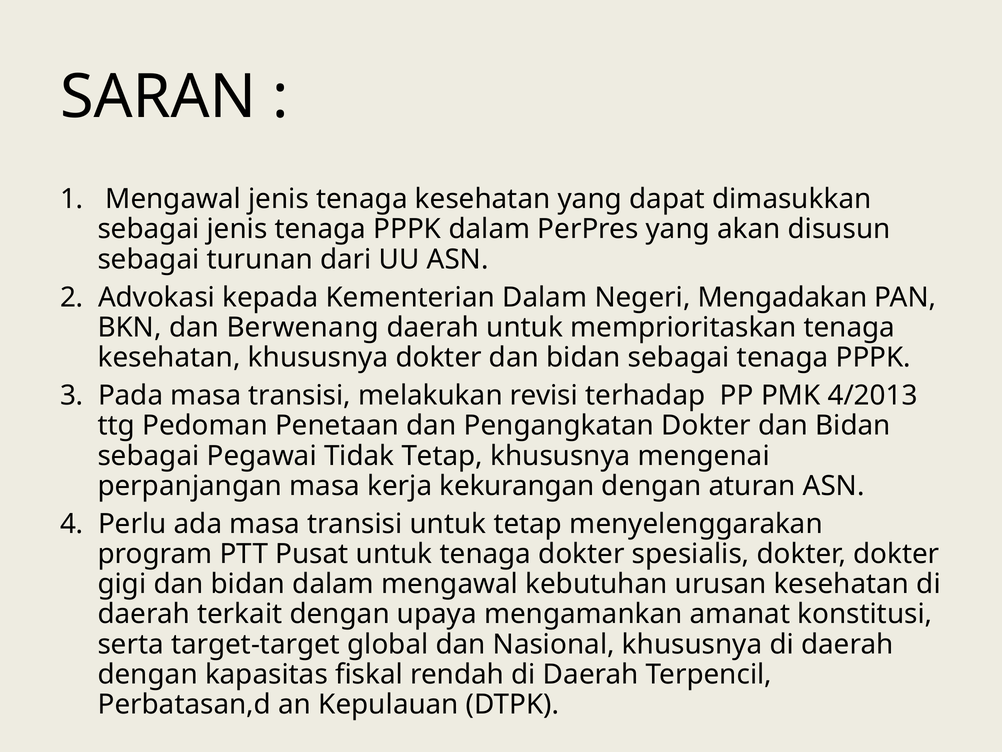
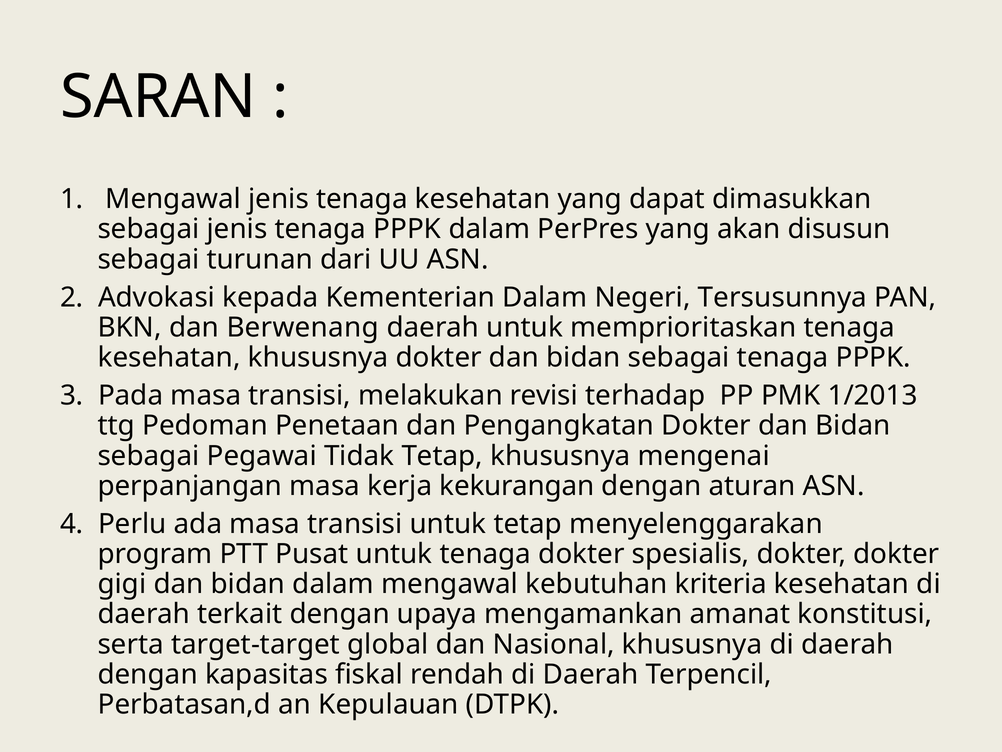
Mengadakan: Mengadakan -> Tersusunnya
4/2013: 4/2013 -> 1/2013
urusan: urusan -> kriteria
